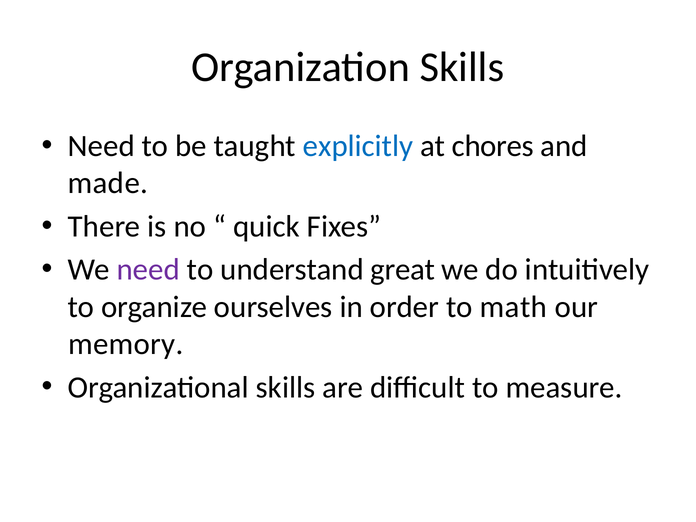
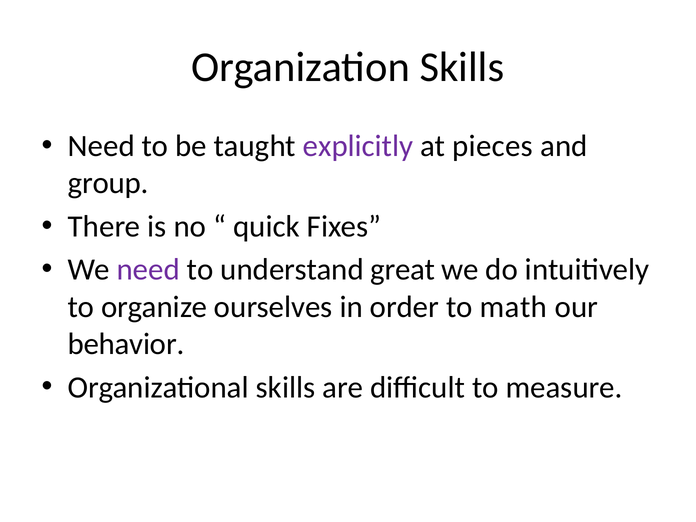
explicitly colour: blue -> purple
chores: chores -> pieces
made: made -> group
memory: memory -> behavior
